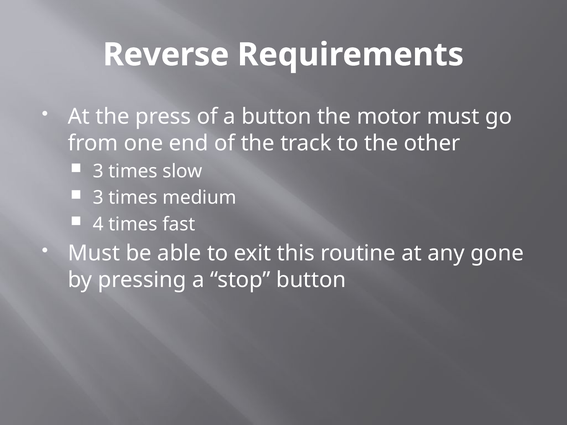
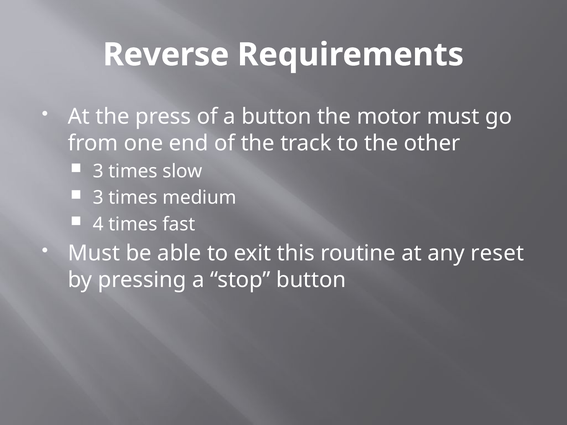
gone: gone -> reset
